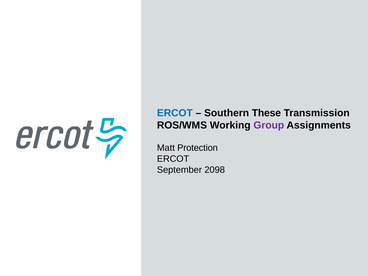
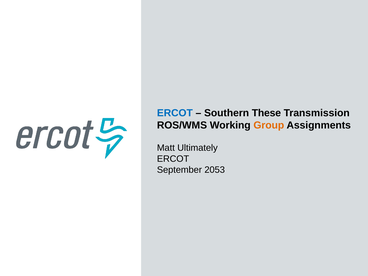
Group colour: purple -> orange
Protection: Protection -> Ultimately
2098: 2098 -> 2053
